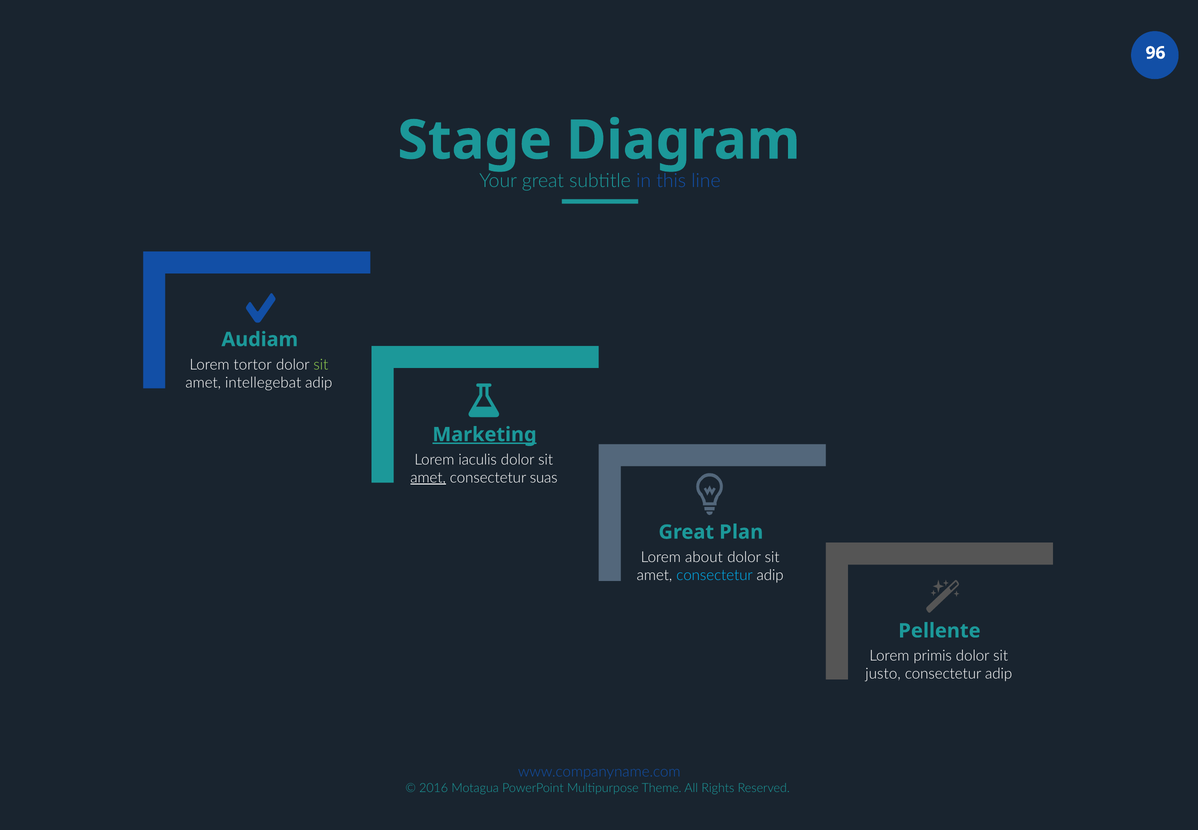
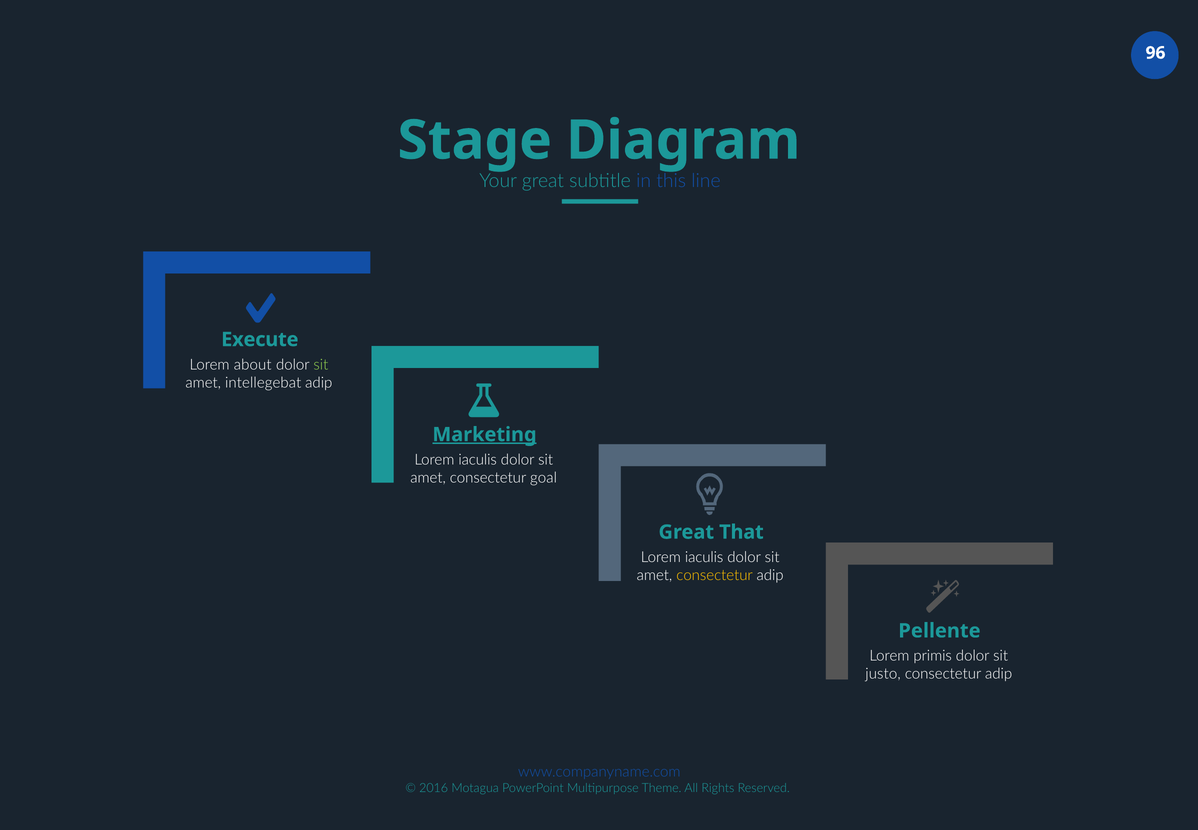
Audiam: Audiam -> Execute
tortor: tortor -> about
amet at (428, 477) underline: present -> none
suas: suas -> goal
Plan: Plan -> That
about at (704, 557): about -> iaculis
consectetur at (715, 575) colour: light blue -> yellow
